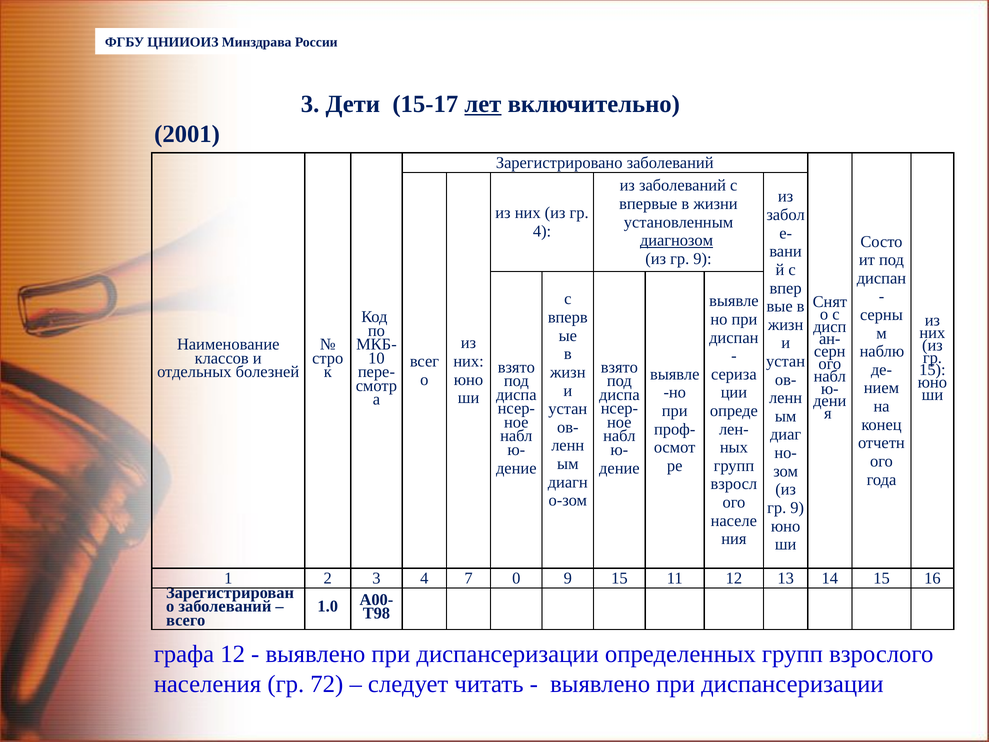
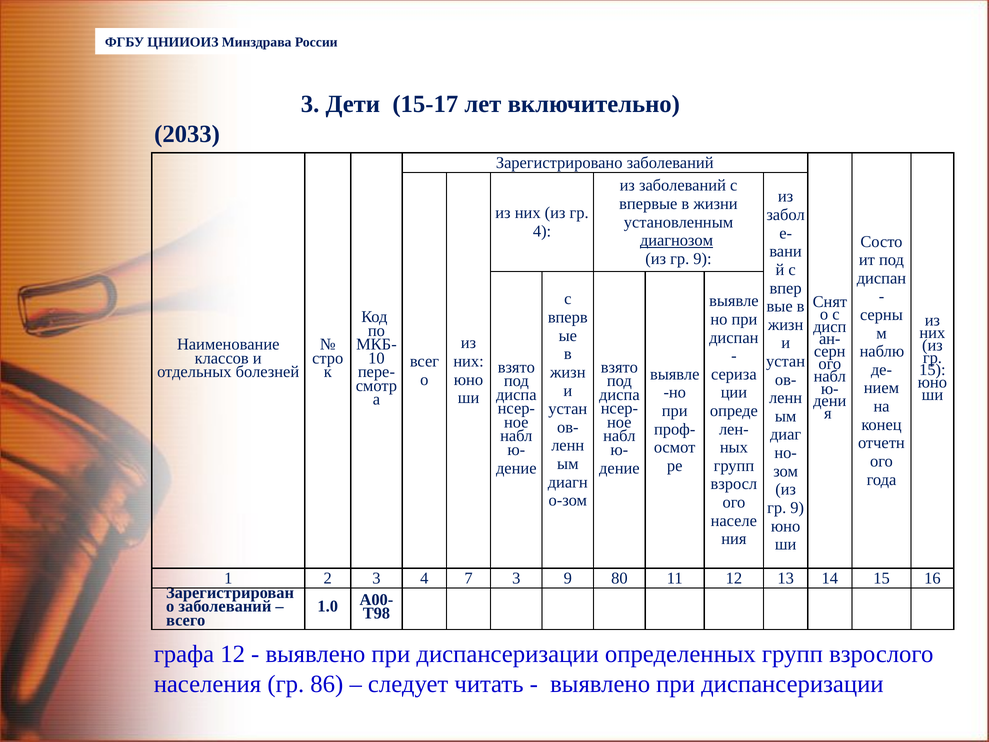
лет underline: present -> none
2001: 2001 -> 2033
7 0: 0 -> 3
9 15: 15 -> 80
72: 72 -> 86
